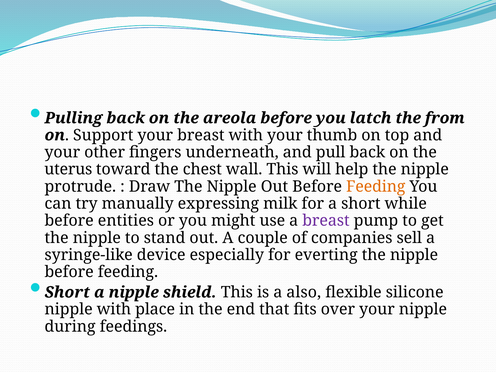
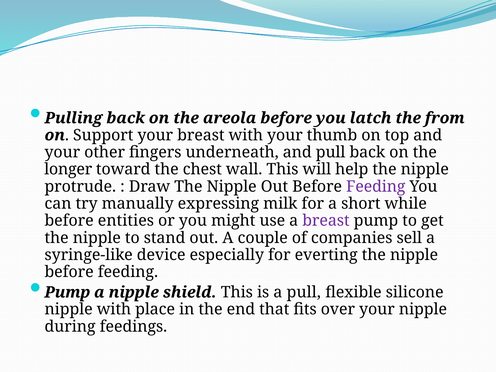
uterus: uterus -> longer
Feeding at (376, 186) colour: orange -> purple
Short at (67, 292): Short -> Pump
a also: also -> pull
